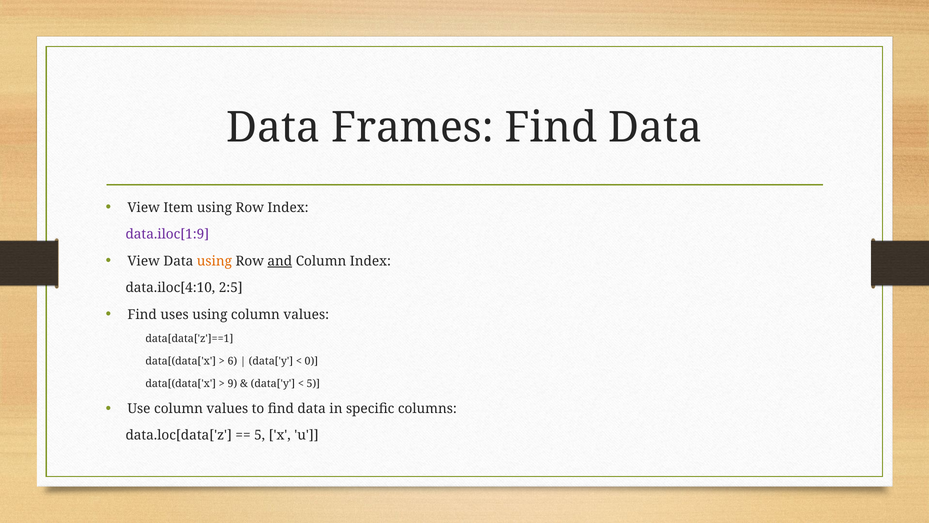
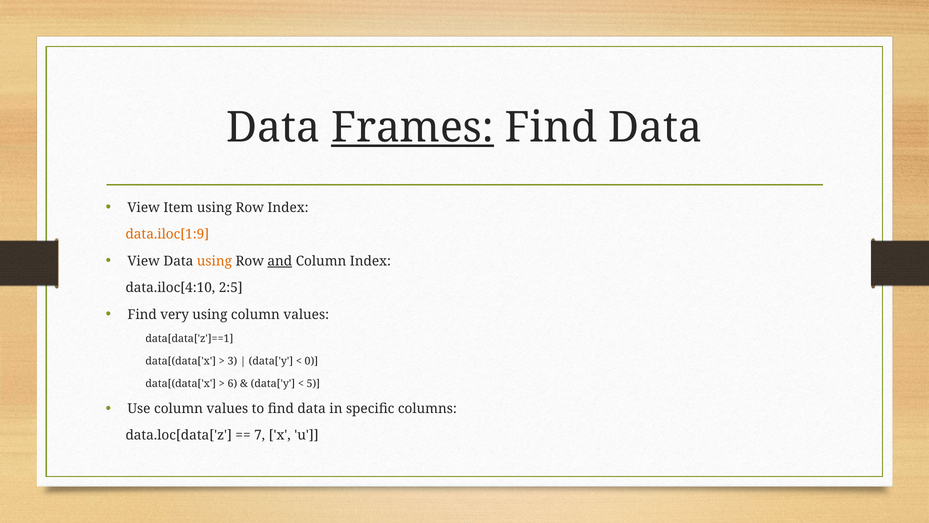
Frames underline: none -> present
data.iloc[1:9 colour: purple -> orange
uses: uses -> very
6: 6 -> 3
9: 9 -> 6
5 at (260, 435): 5 -> 7
